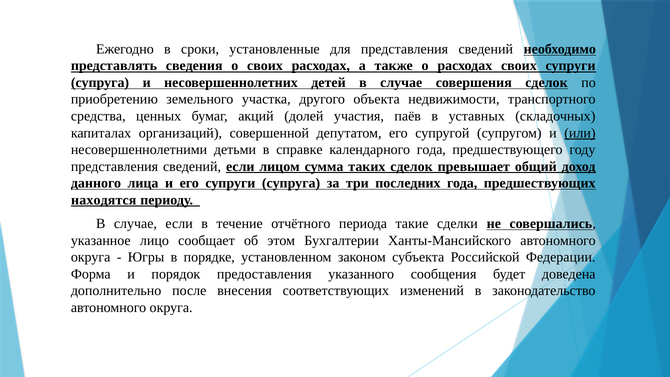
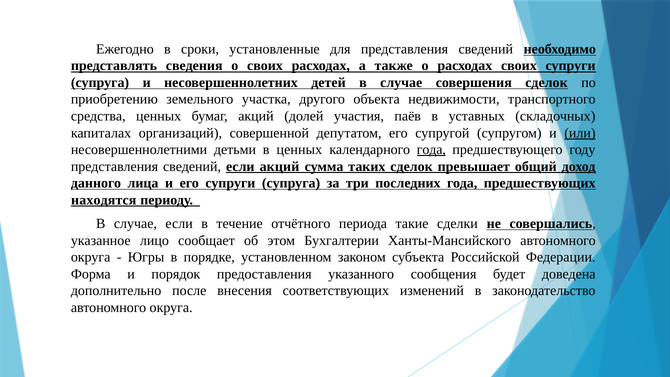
в справке: справке -> ценных
года at (431, 150) underline: none -> present
если лицом: лицом -> акций
